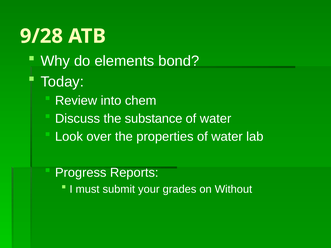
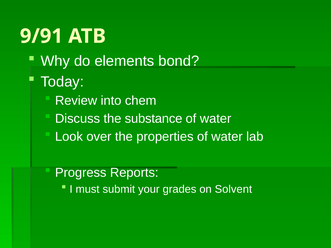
9/28: 9/28 -> 9/91
Without: Without -> Solvent
